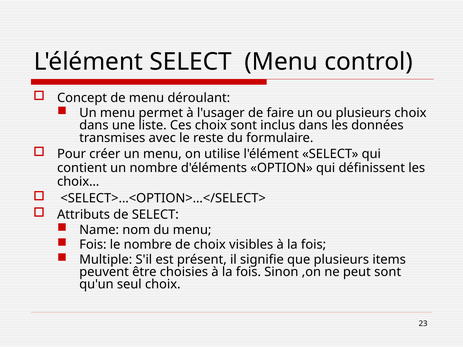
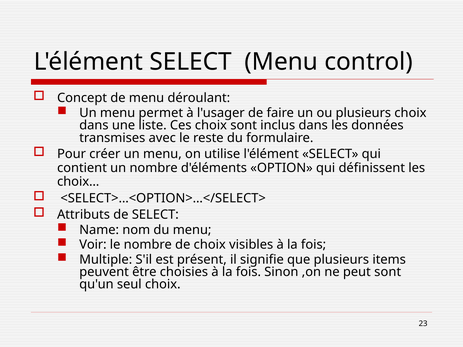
Fois at (93, 245): Fois -> Voir
